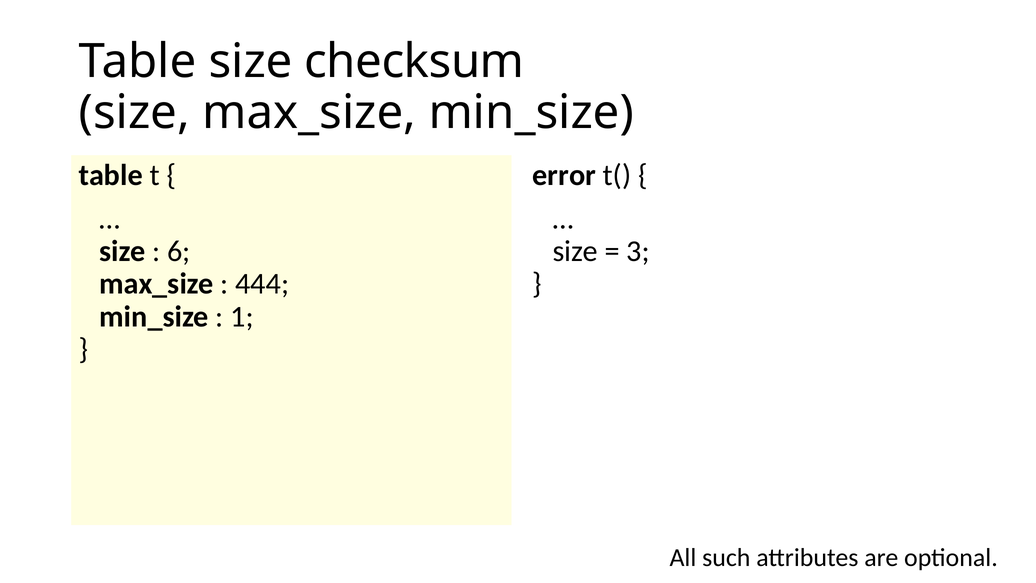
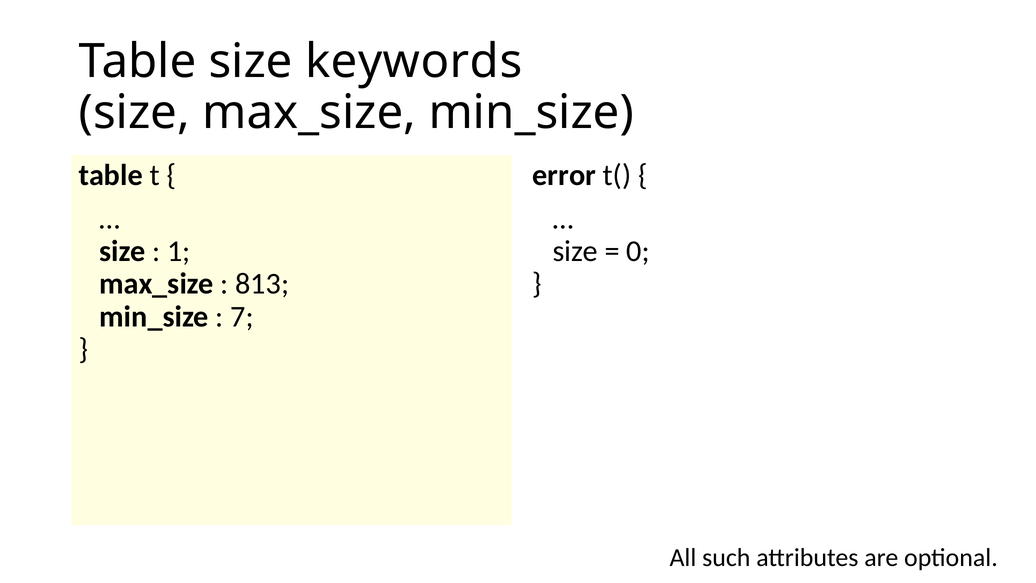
checksum: checksum -> keywords
6: 6 -> 1
3: 3 -> 0
444: 444 -> 813
1: 1 -> 7
